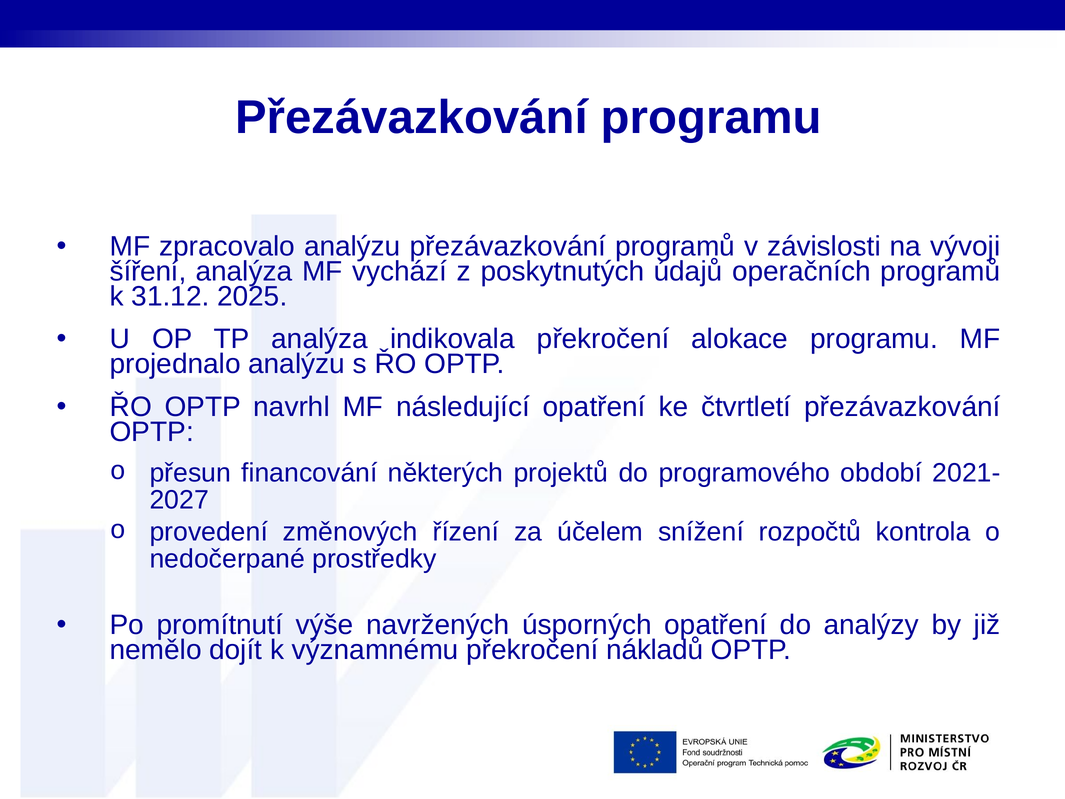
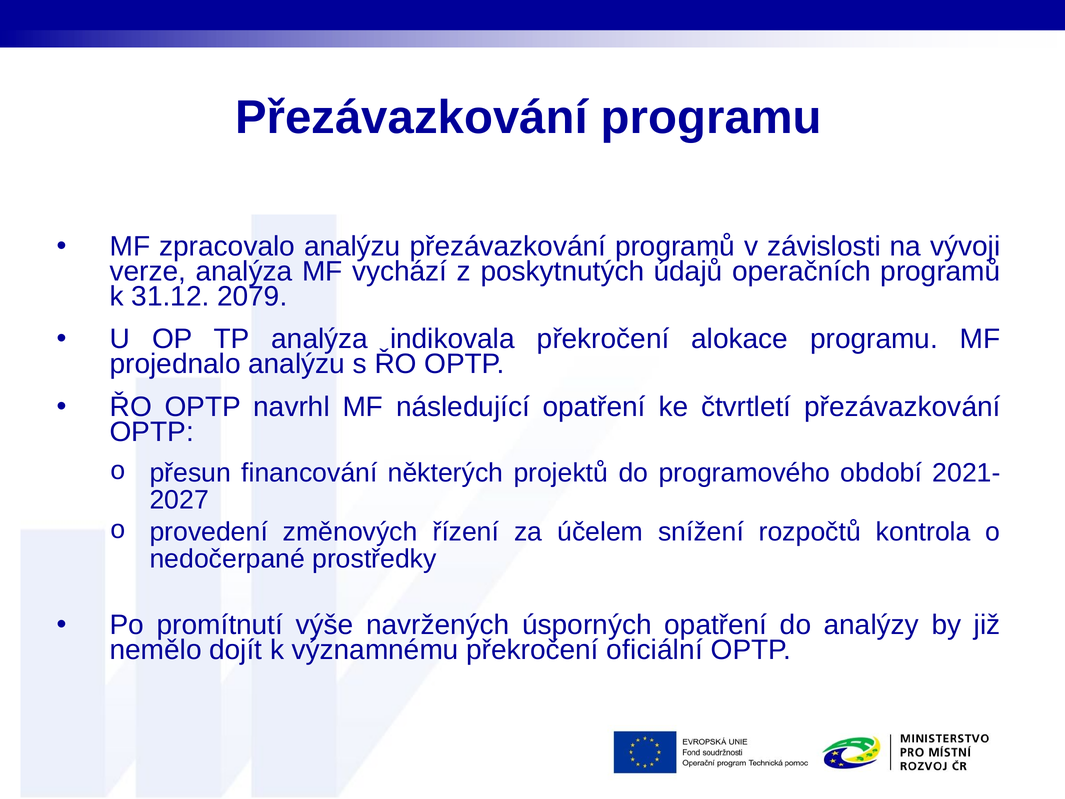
šíření: šíření -> verze
2025: 2025 -> 2079
nákladů: nákladů -> oficiální
